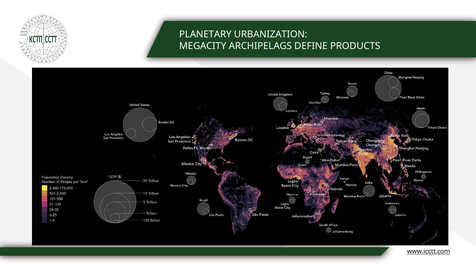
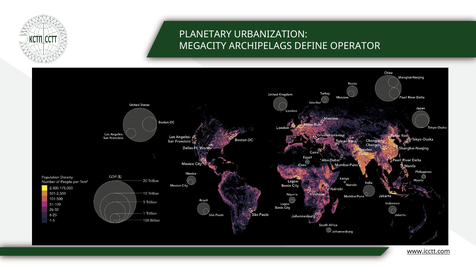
PRODUCTS: PRODUCTS -> OPERATOR
